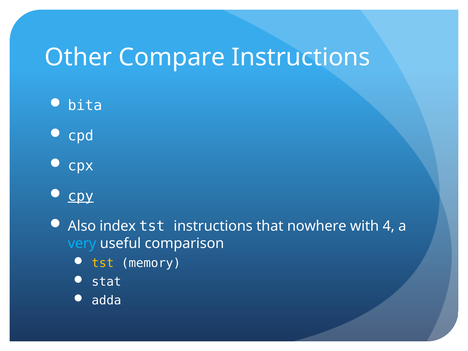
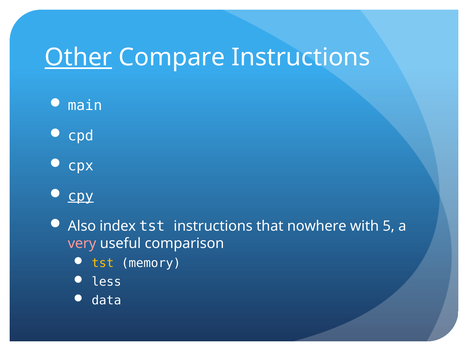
Other underline: none -> present
bita: bita -> main
4: 4 -> 5
very colour: light blue -> pink
stat: stat -> less
adda: adda -> data
